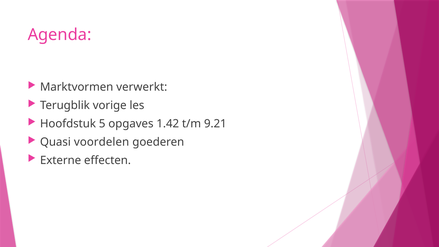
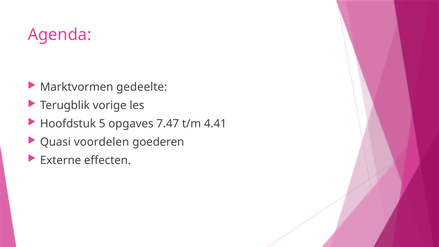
verwerkt: verwerkt -> gedeelte
1.42: 1.42 -> 7.47
9.21: 9.21 -> 4.41
